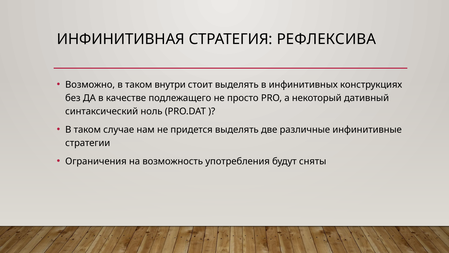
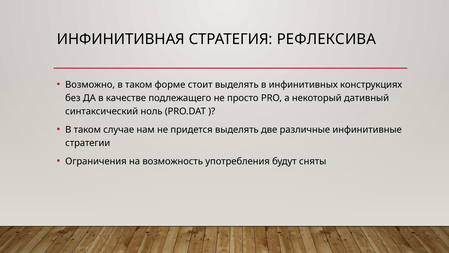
внутри: внутри -> форме
